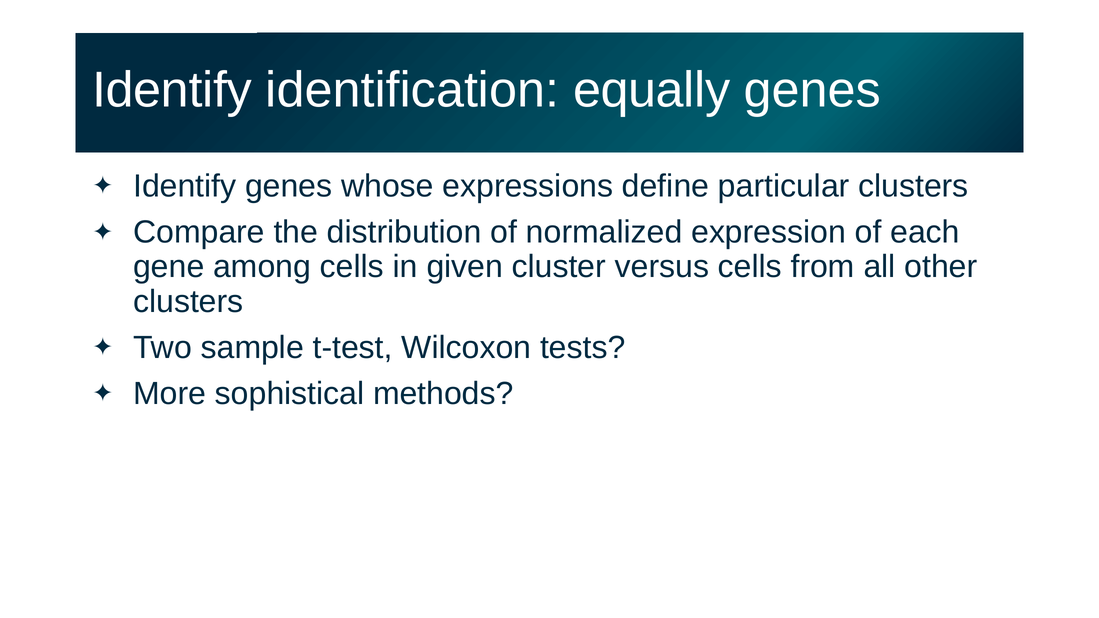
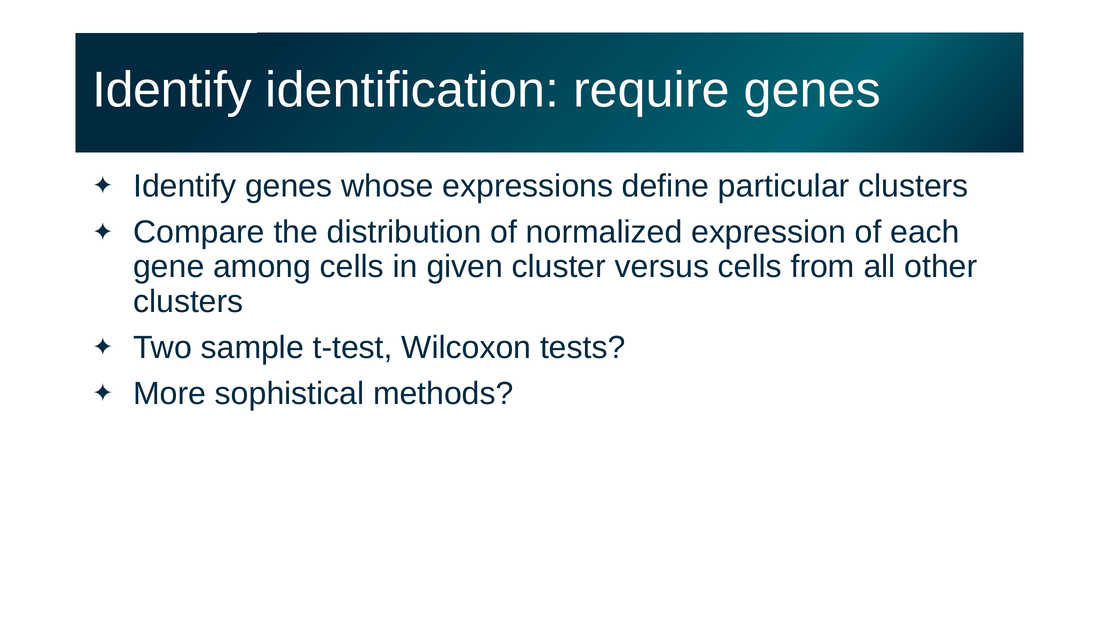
equally: equally -> require
